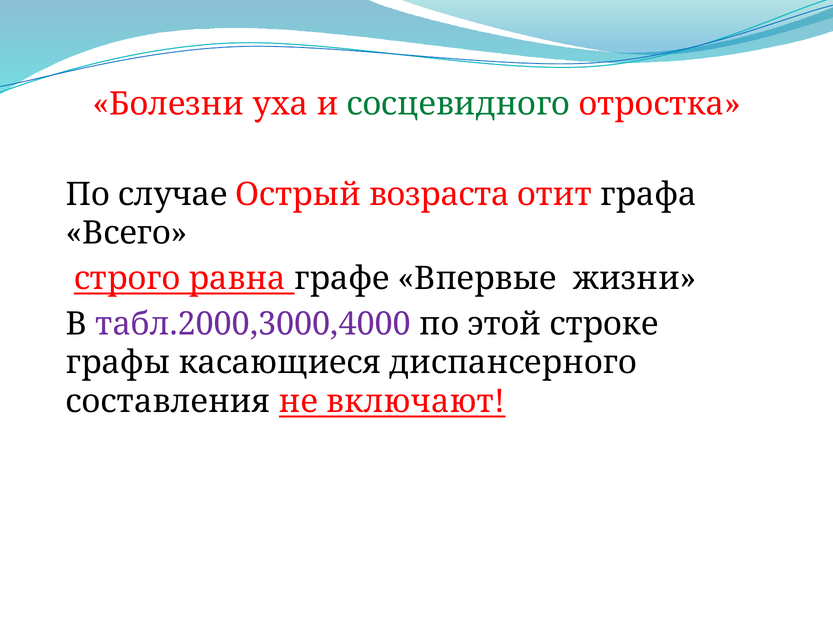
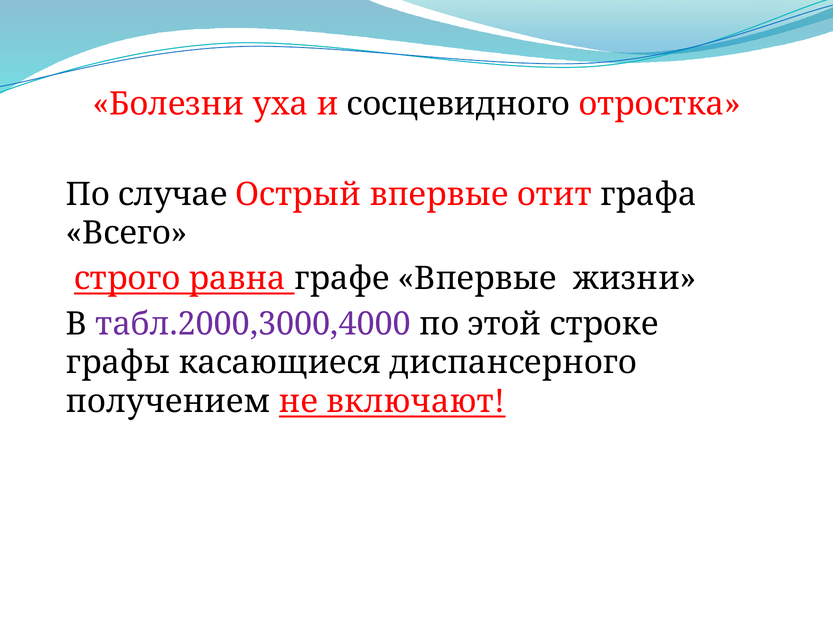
сосцевидного colour: green -> black
Острый возраста: возраста -> впервые
составления: составления -> получением
